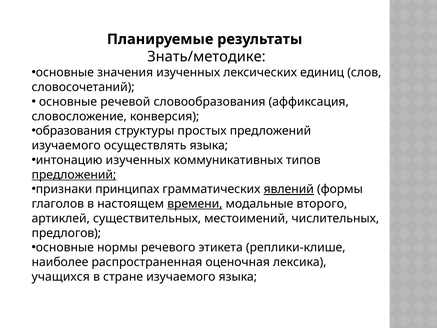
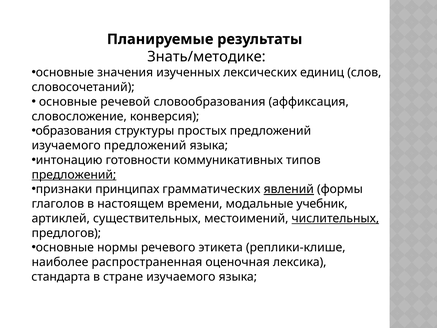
изучаемого осуществлять: осуществлять -> предложений
интонацию изученных: изученных -> готовности
времени underline: present -> none
второго: второго -> учебник
числительных underline: none -> present
учащихся: учащихся -> стандарта
